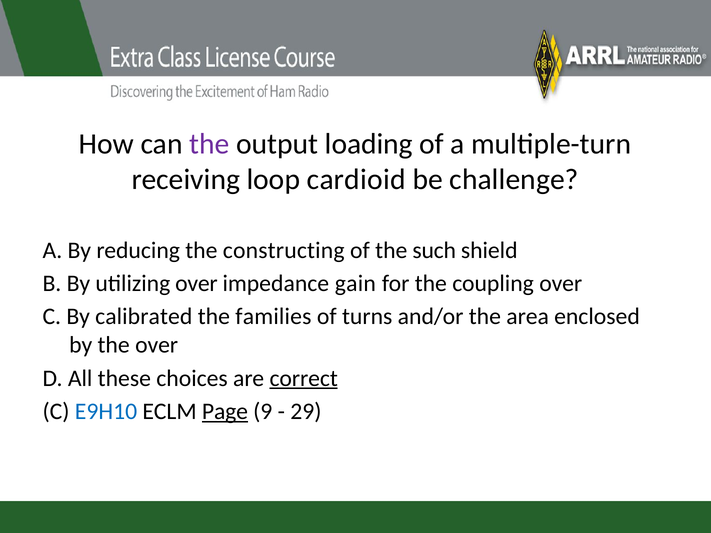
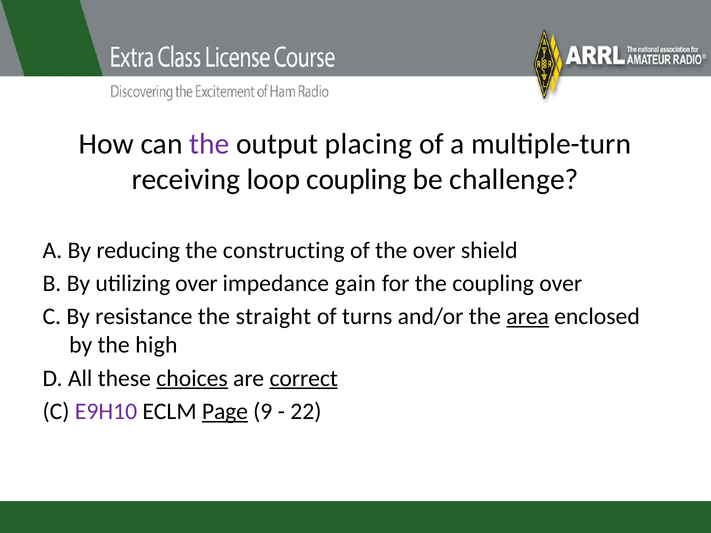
loading: loading -> placing
loop cardioid: cardioid -> coupling
the such: such -> over
calibrated: calibrated -> resistance
families: families -> straight
area underline: none -> present
the over: over -> high
choices underline: none -> present
E9H10 colour: blue -> purple
29: 29 -> 22
